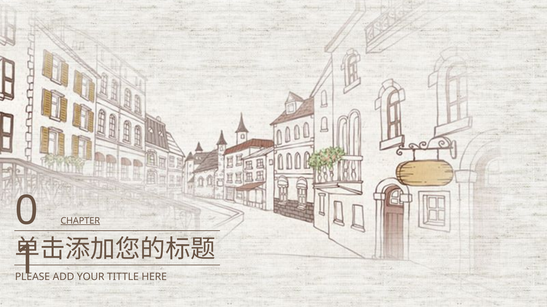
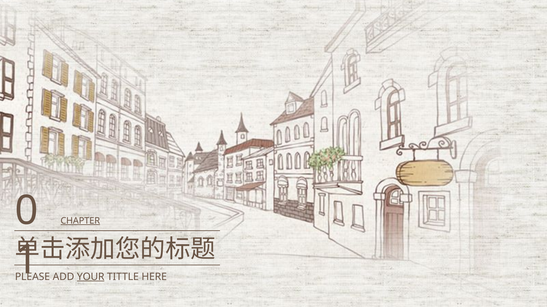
YOUR underline: none -> present
